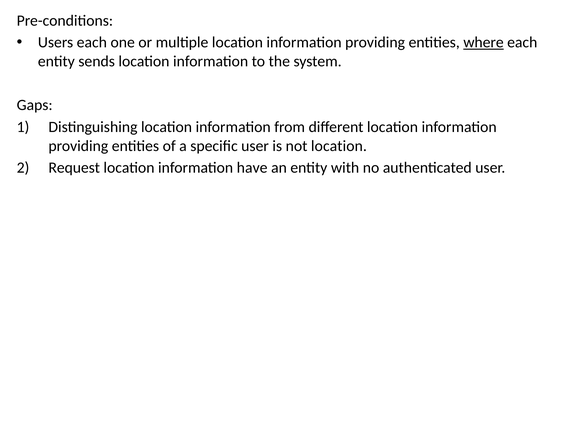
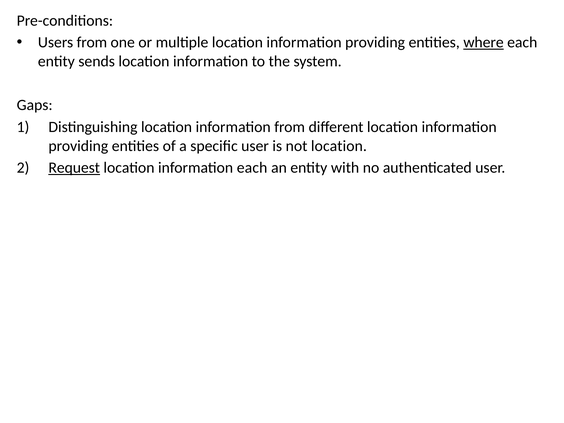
Users each: each -> from
Request underline: none -> present
information have: have -> each
